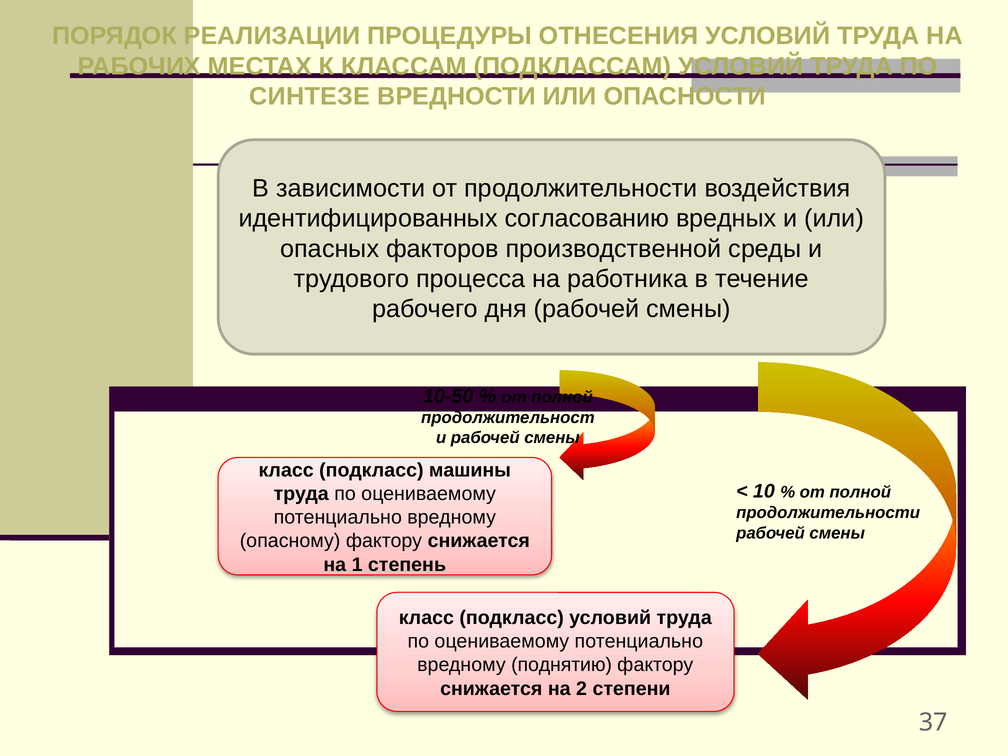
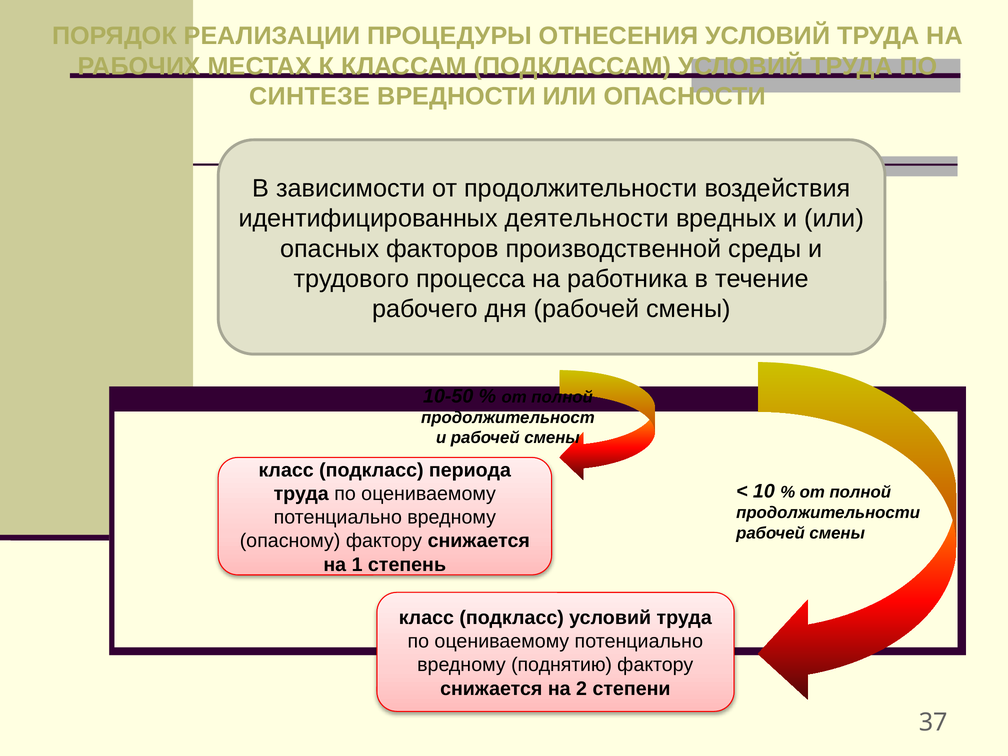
согласованию: согласованию -> деятельности
машины: машины -> периода
